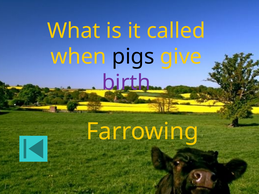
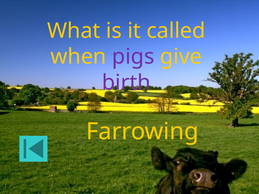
pigs colour: black -> purple
